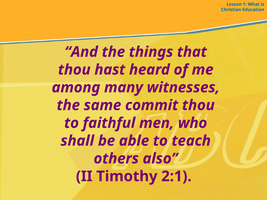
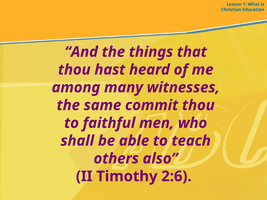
2:1: 2:1 -> 2:6
